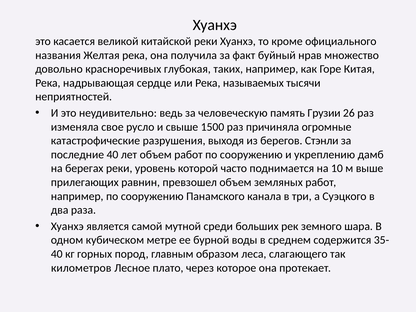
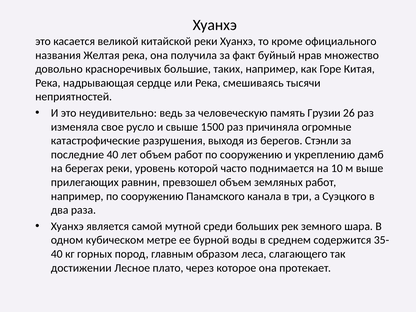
глубокая: глубокая -> большие
называемых: называемых -> смешиваясь
километров: километров -> достижении
